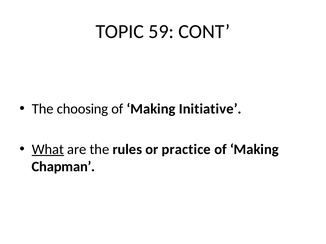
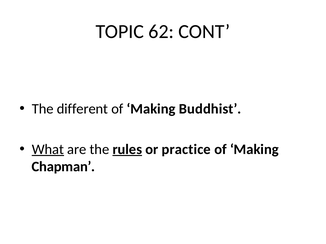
59: 59 -> 62
choosing: choosing -> different
Initiative: Initiative -> Buddhist
rules underline: none -> present
